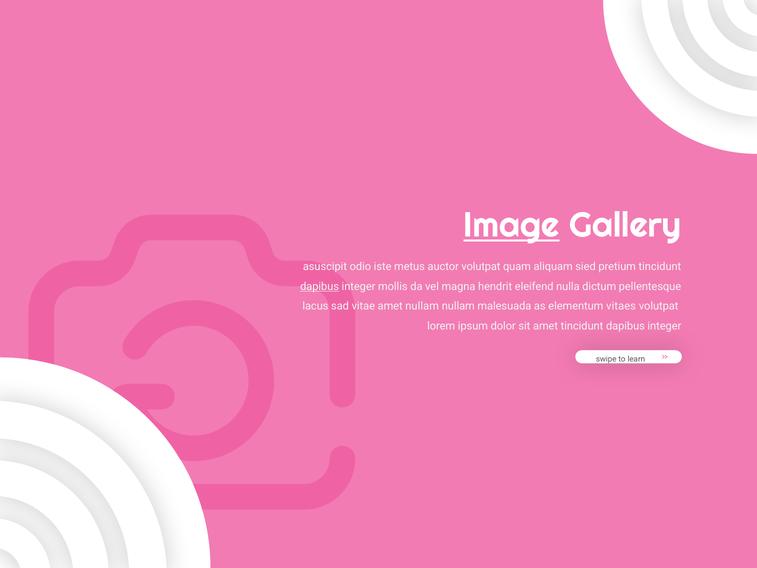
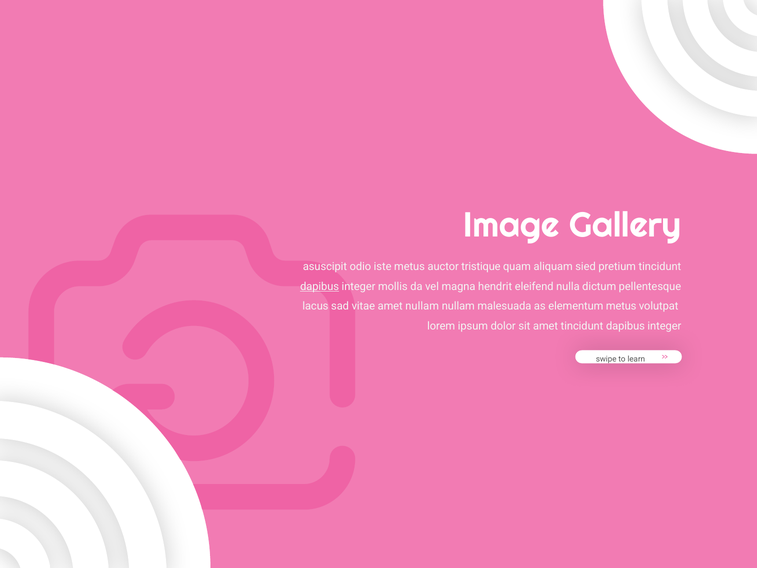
Image underline: present -> none
auctor volutpat: volutpat -> tristique
elementum vitaes: vitaes -> metus
